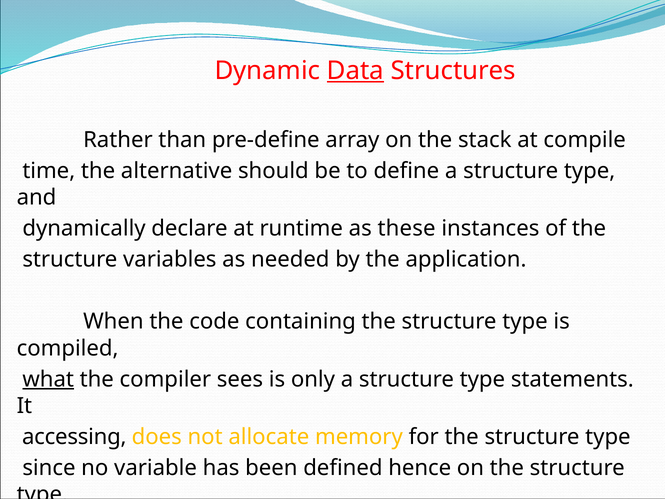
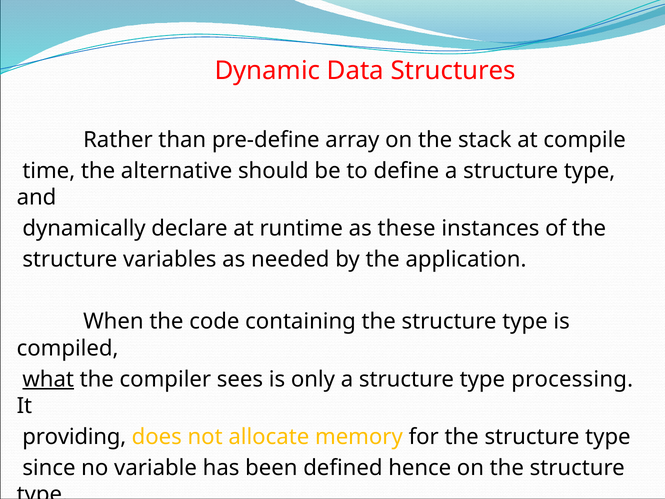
Data underline: present -> none
statements: statements -> processing
accessing: accessing -> providing
